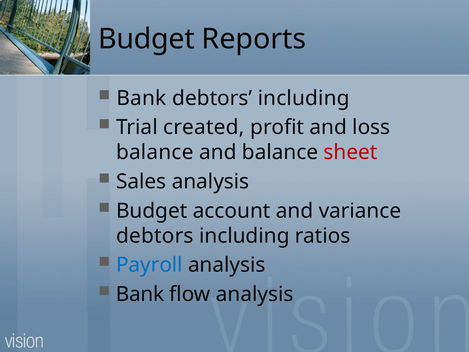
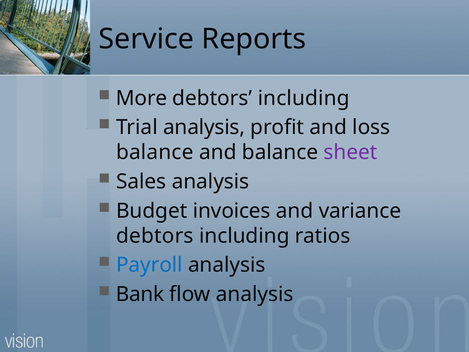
Budget at (146, 39): Budget -> Service
Bank at (141, 98): Bank -> More
Trial created: created -> analysis
sheet colour: red -> purple
account: account -> invoices
